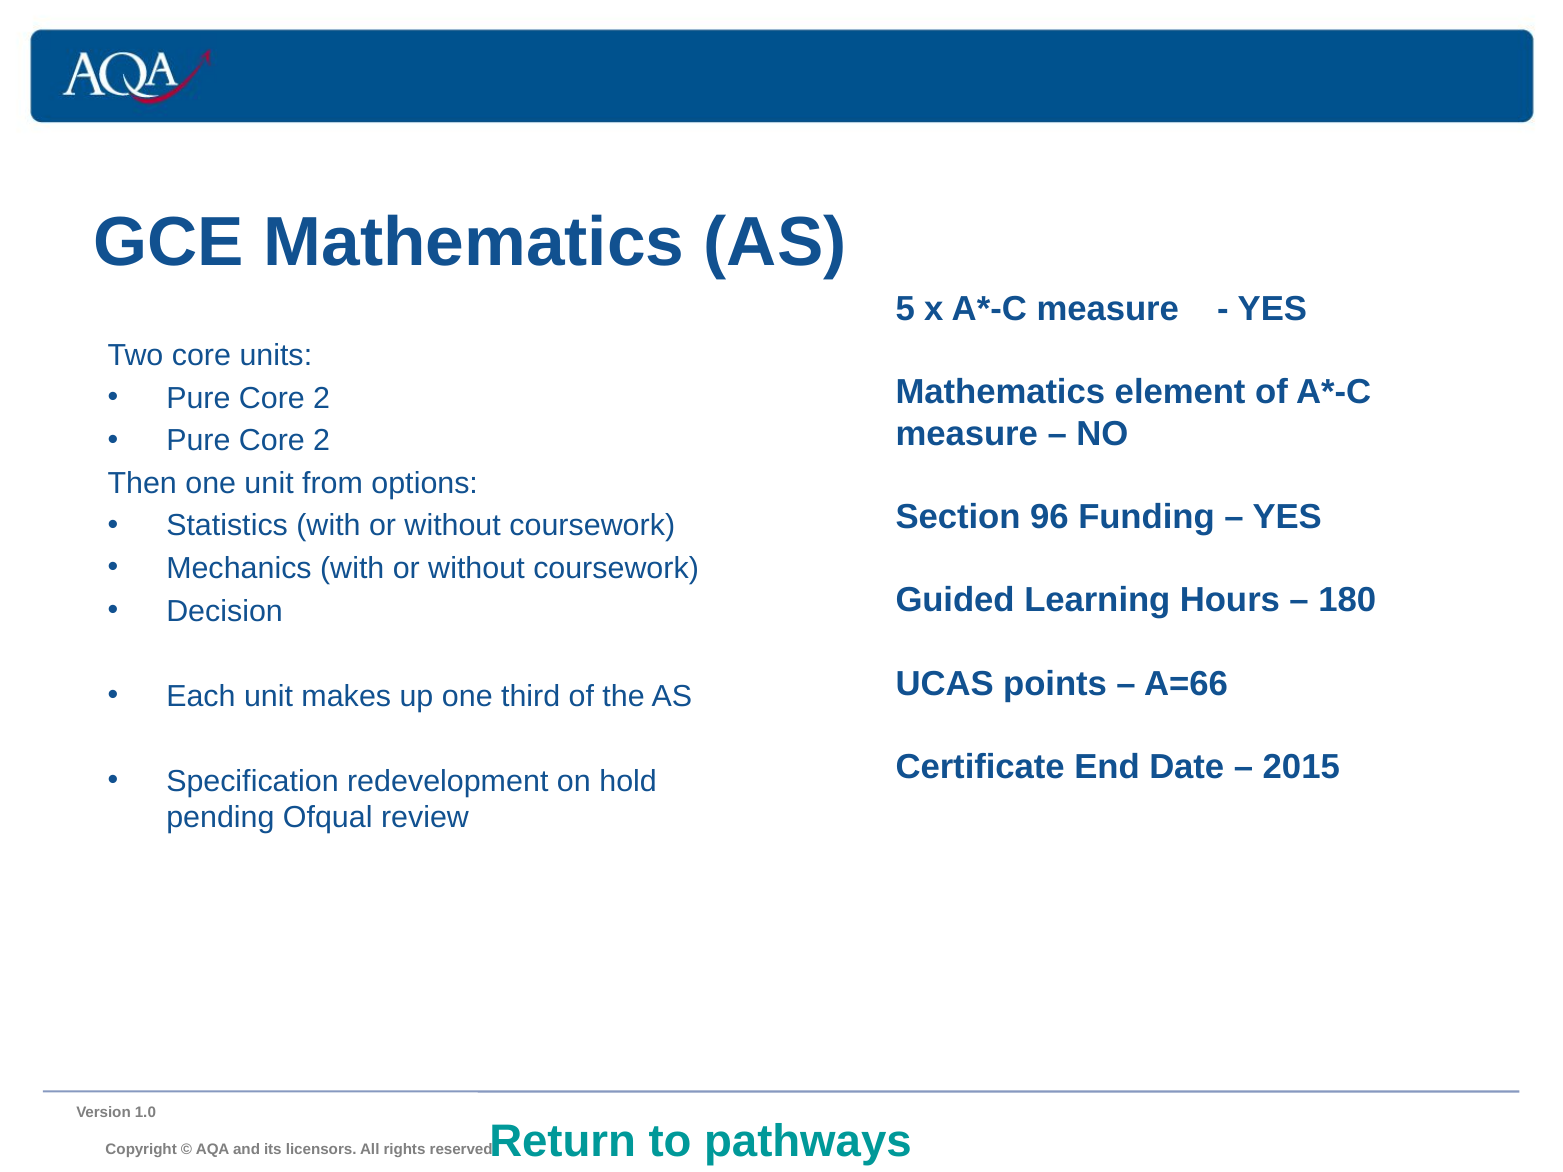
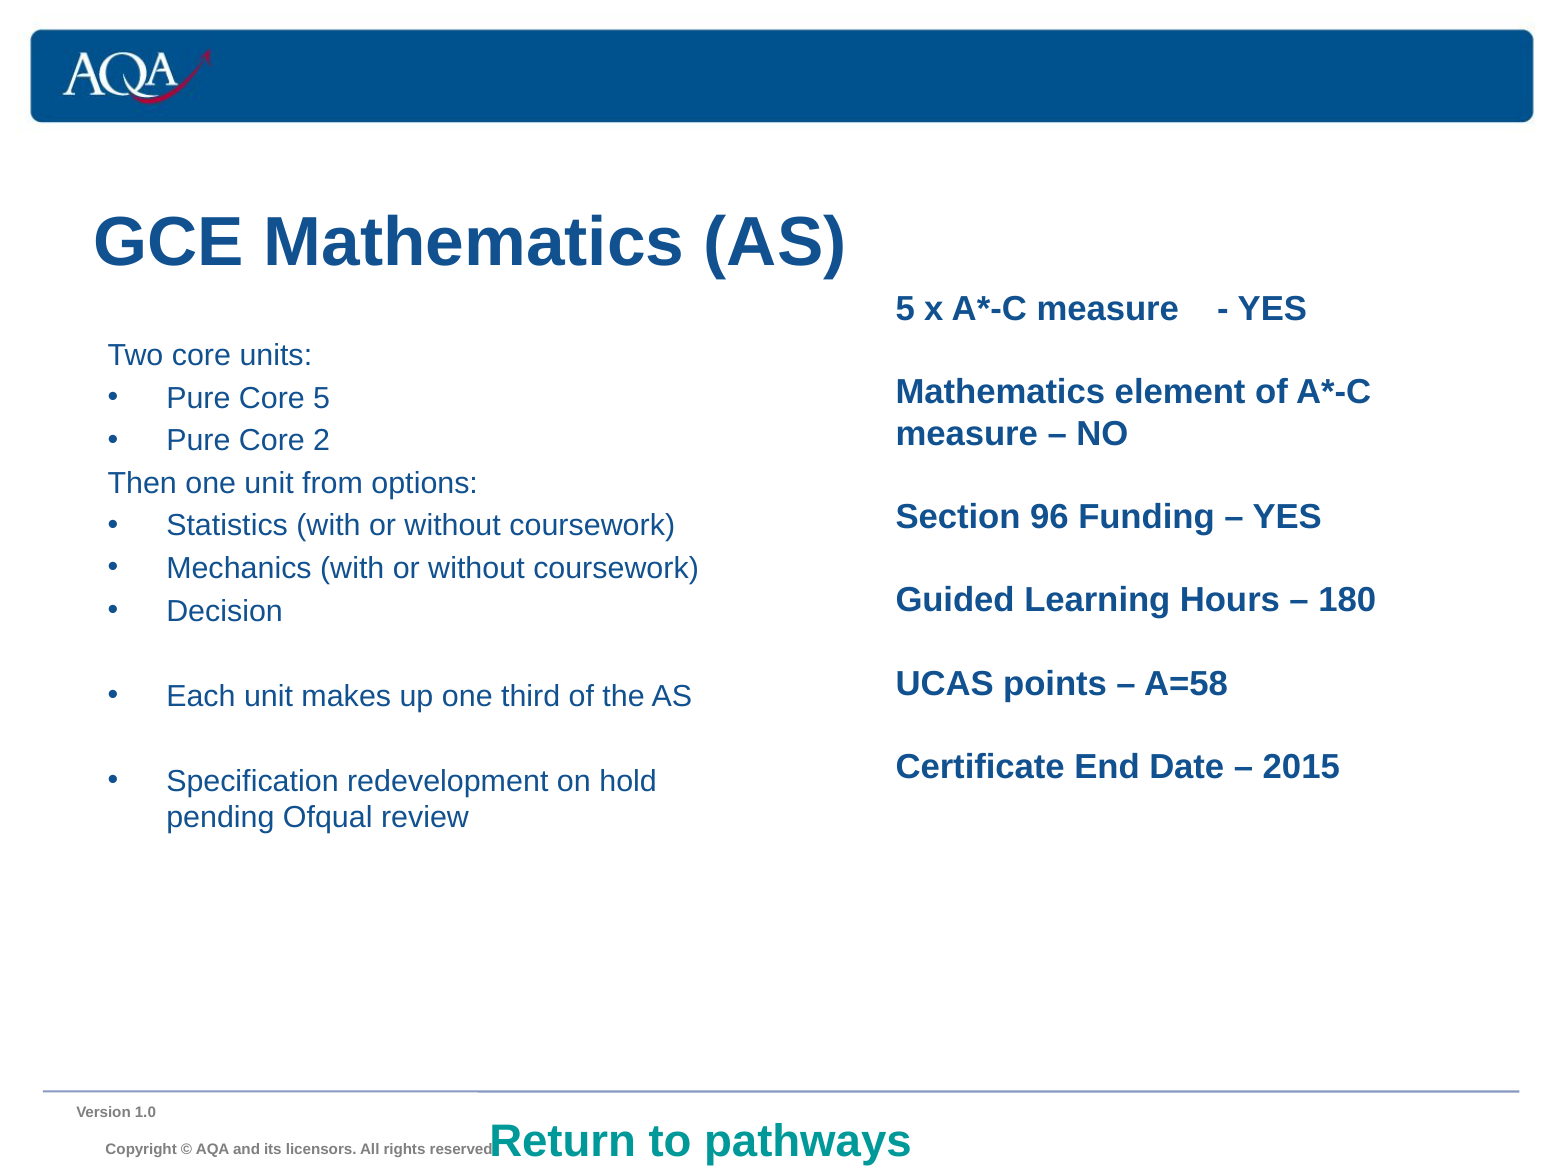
2 at (322, 398): 2 -> 5
A=66: A=66 -> A=58
